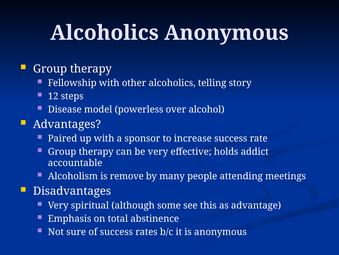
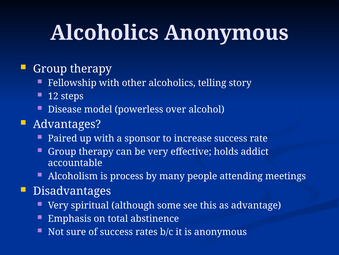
remove: remove -> process
